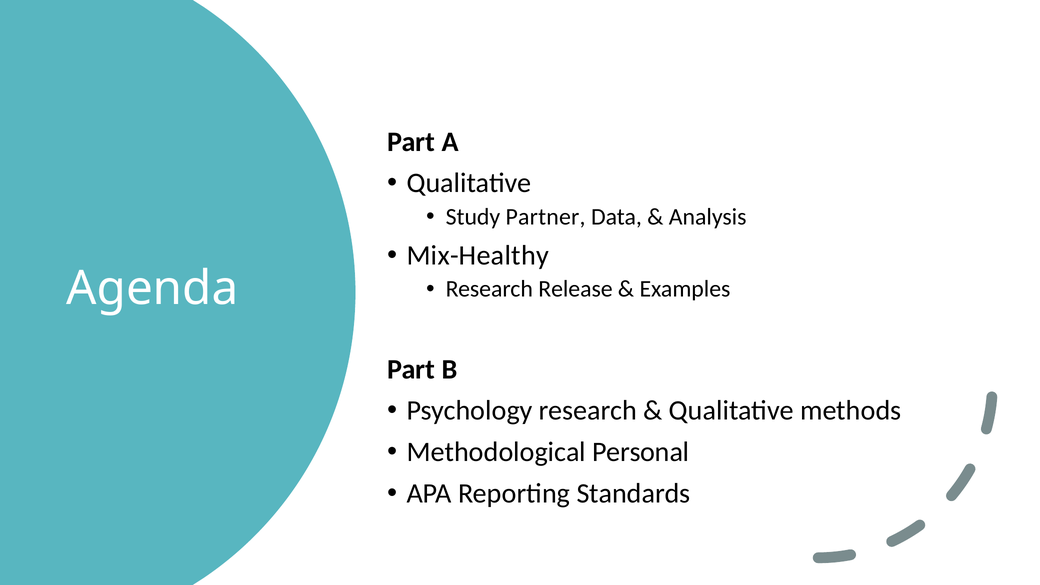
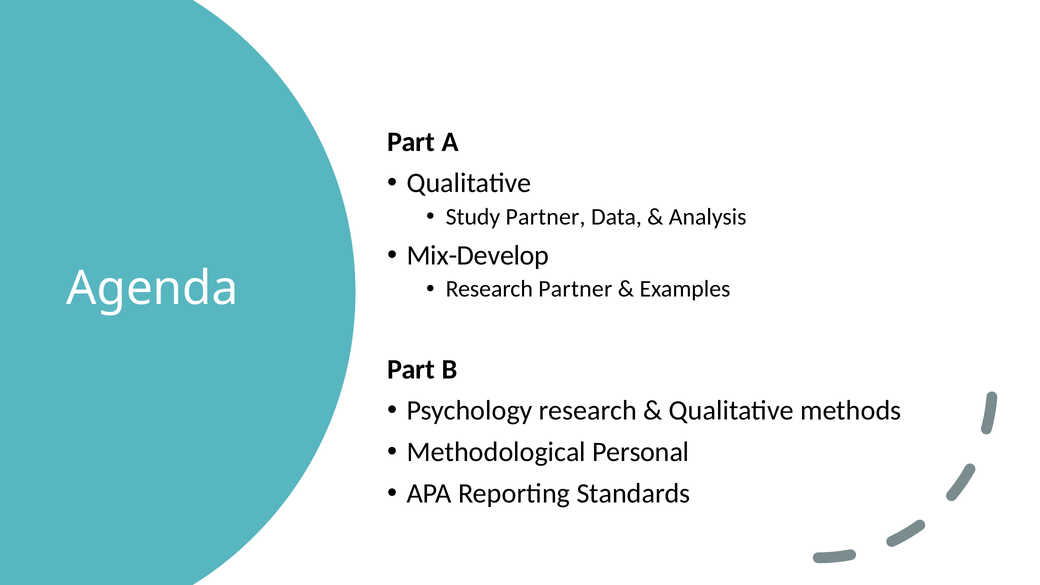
Mix-Healthy: Mix-Healthy -> Mix-Develop
Research Release: Release -> Partner
